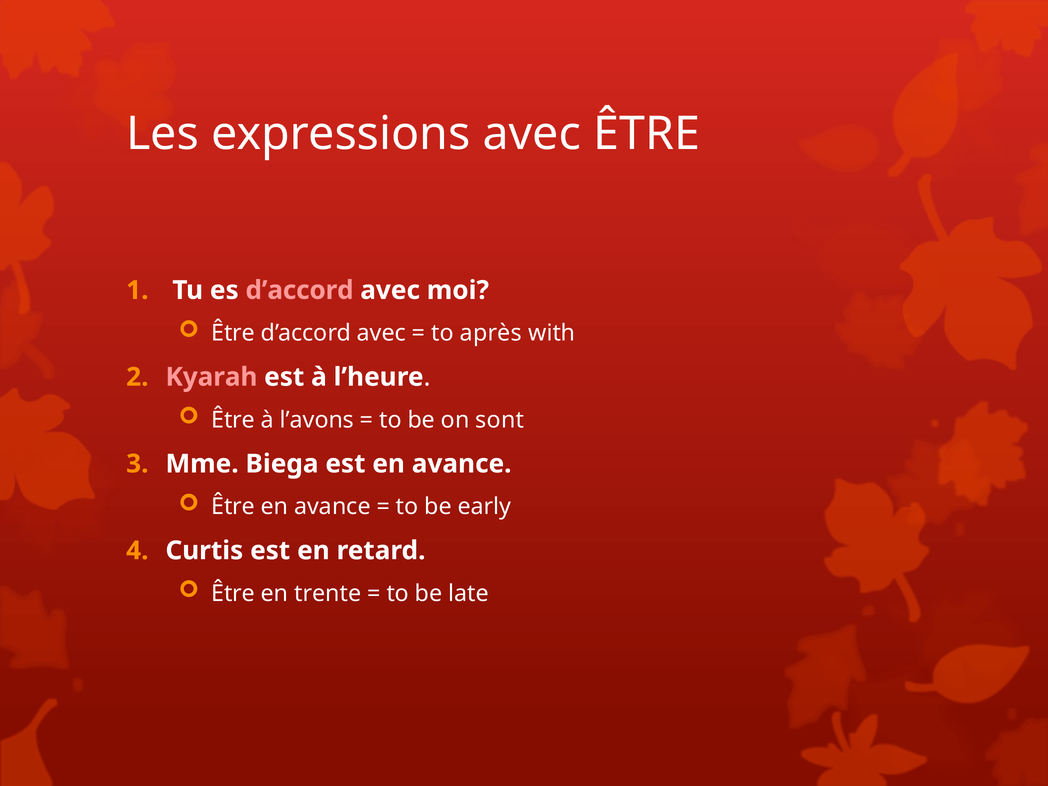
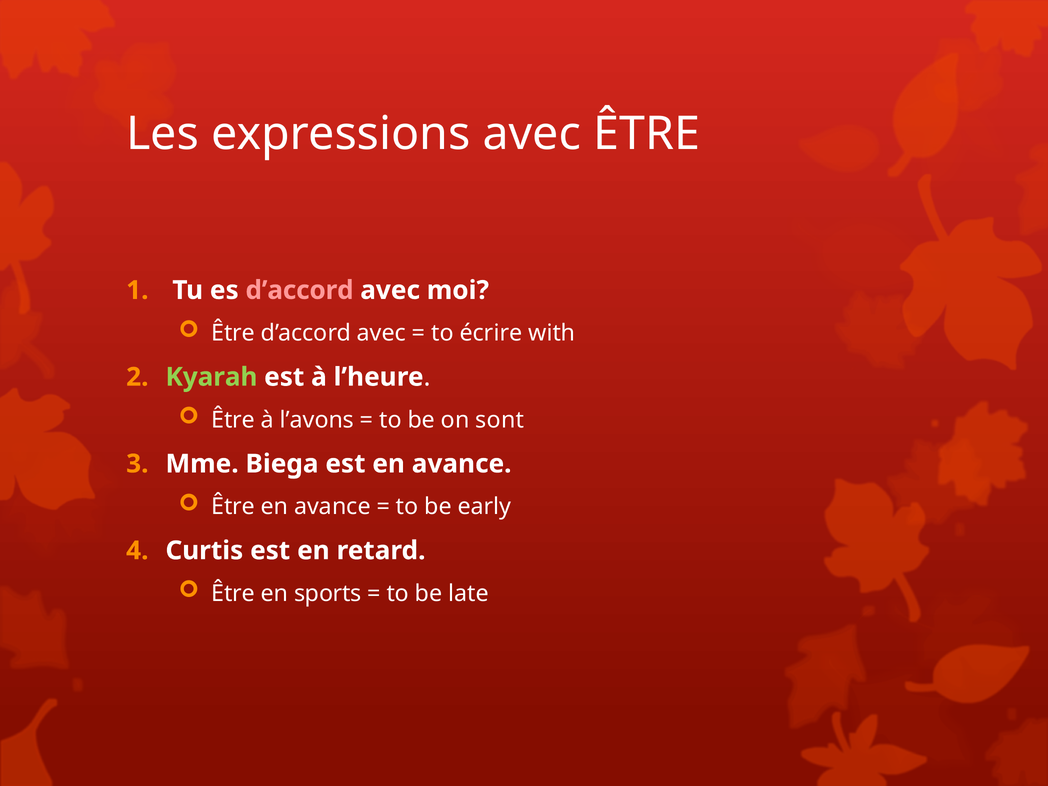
après: après -> écrire
Kyarah colour: pink -> light green
trente: trente -> sports
